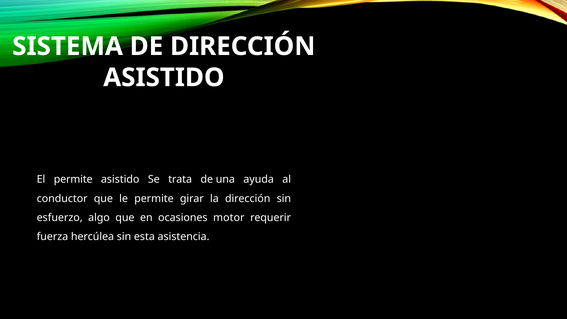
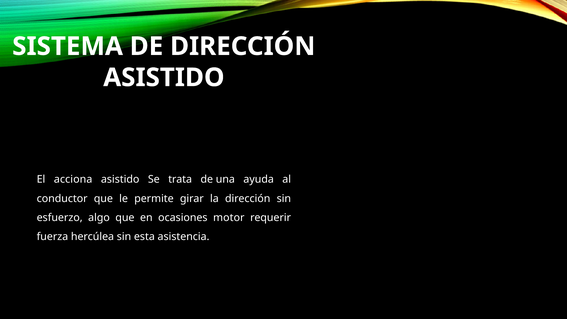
El permite: permite -> acciona
